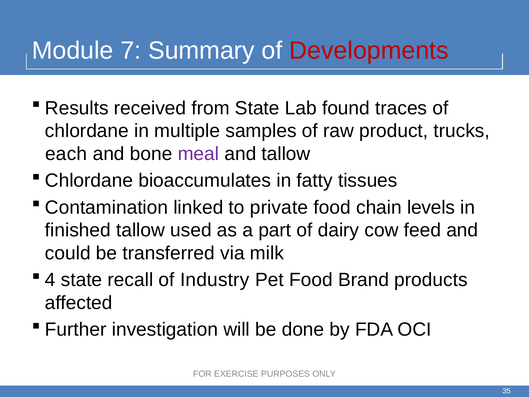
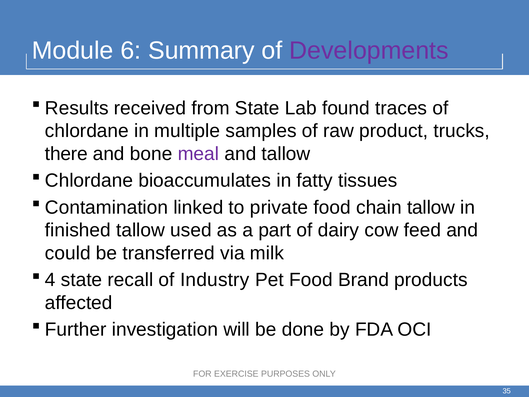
7: 7 -> 6
Developments colour: red -> purple
each: each -> there
chain levels: levels -> tallow
